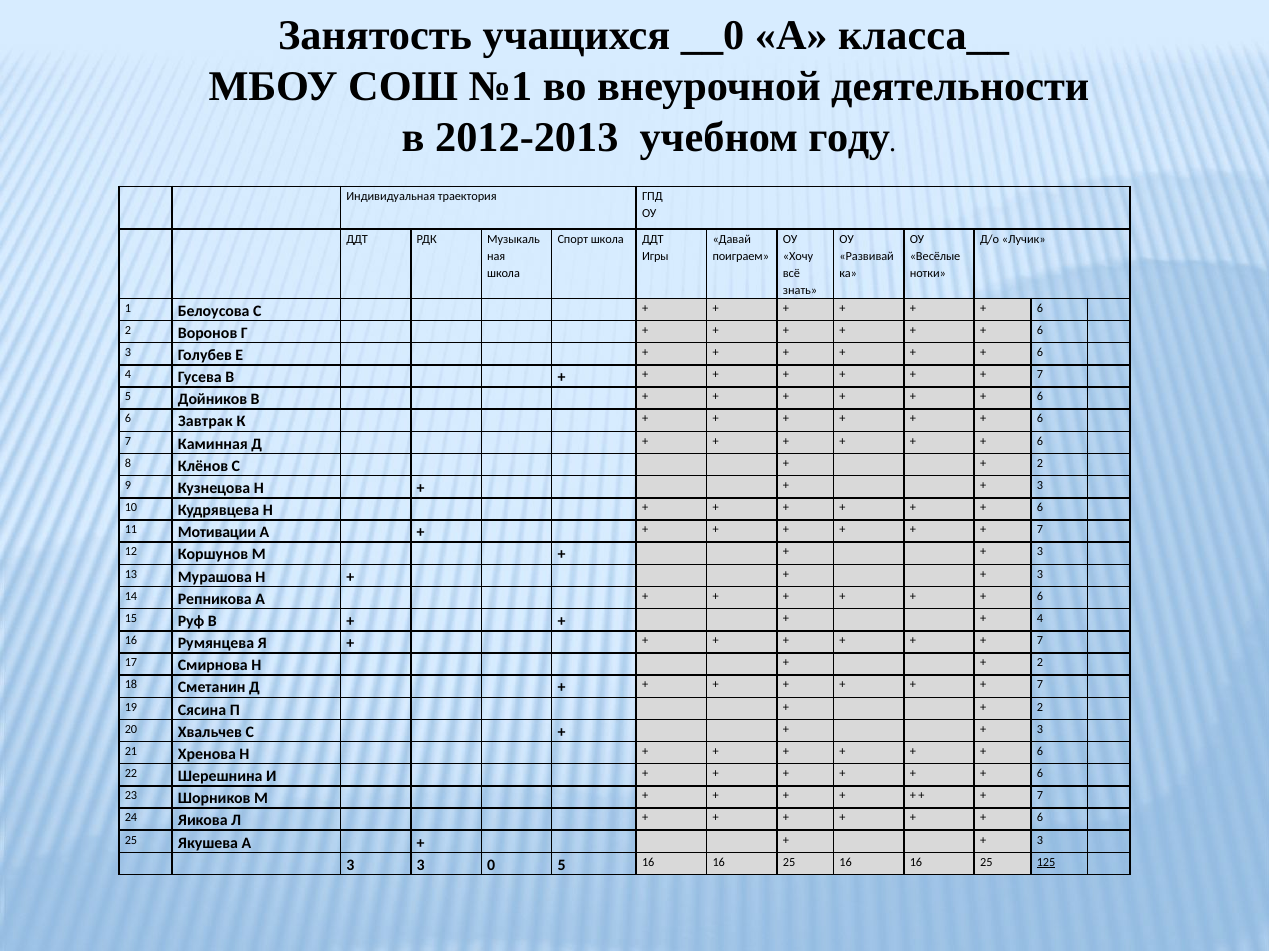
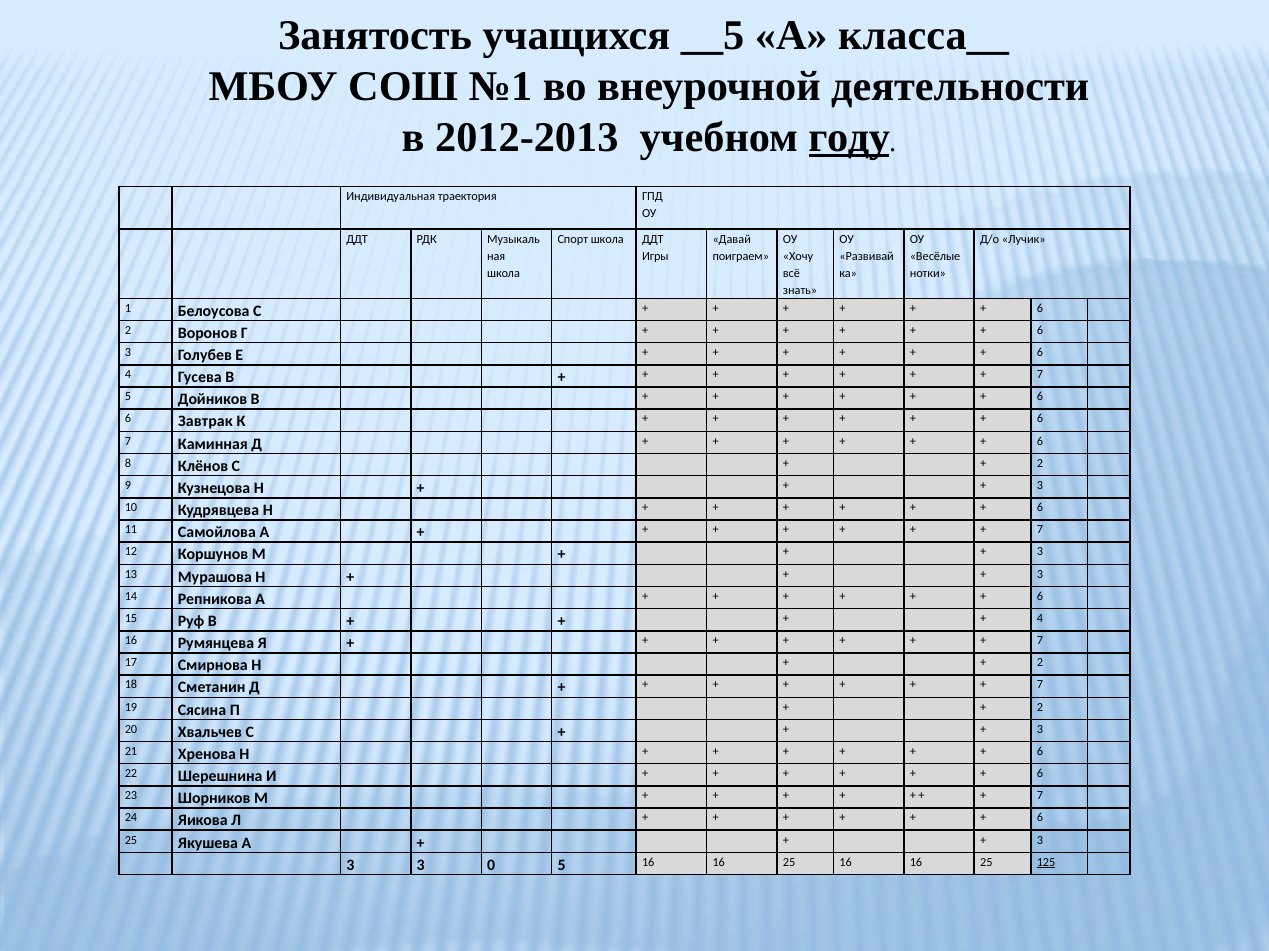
__0: __0 -> __5
году underline: none -> present
Мотивации: Мотивации -> Самойлова
